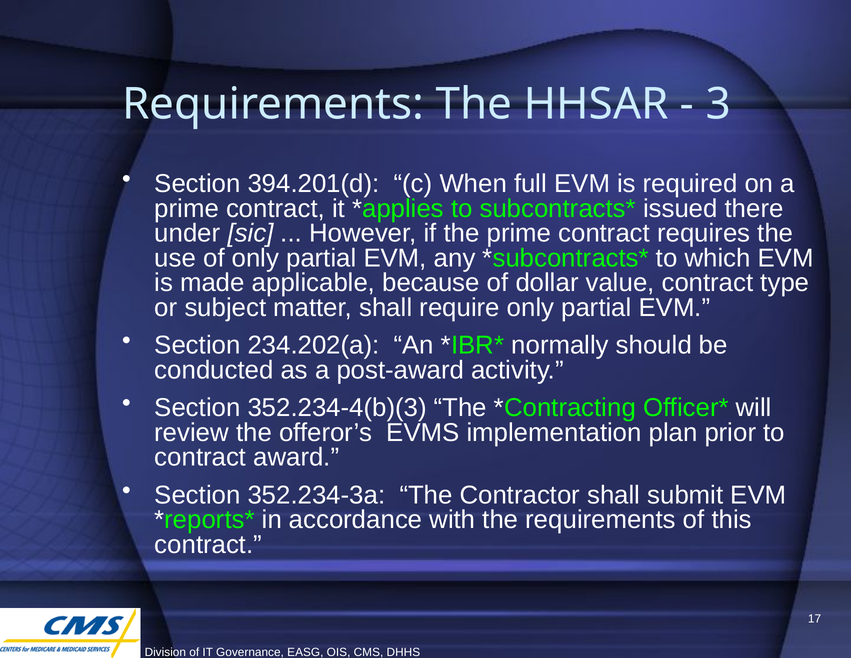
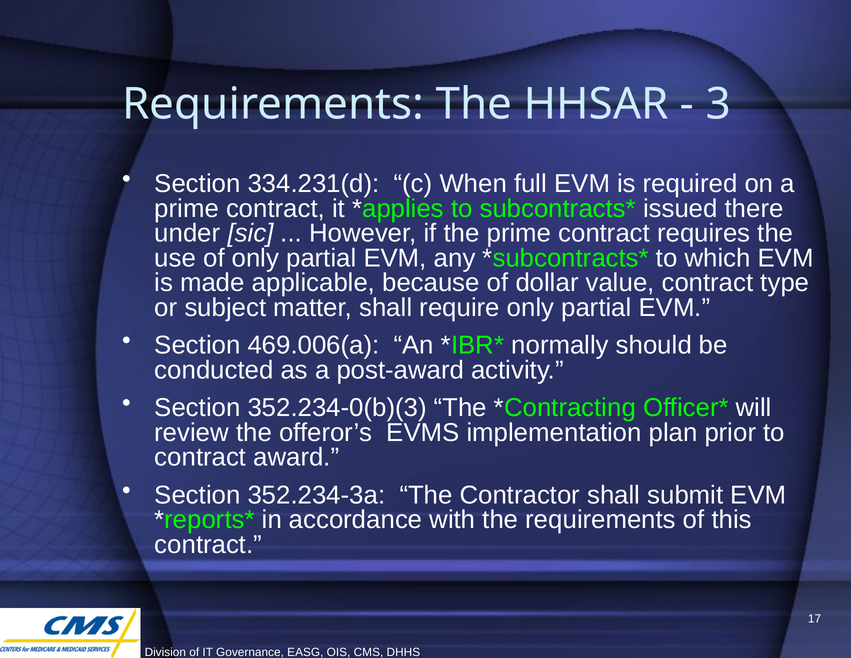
394.201(d: 394.201(d -> 334.231(d
234.202(a: 234.202(a -> 469.006(a
352.234-4(b)(3: 352.234-4(b)(3 -> 352.234-0(b)(3
